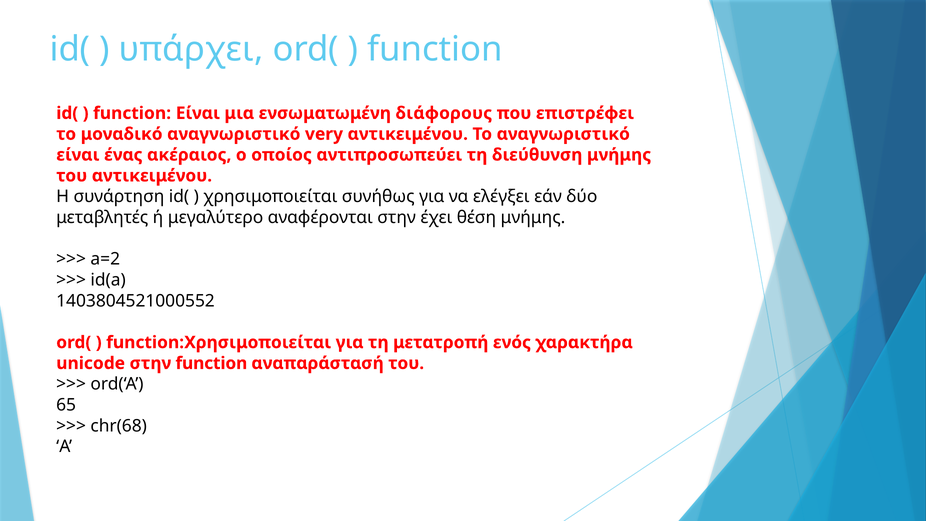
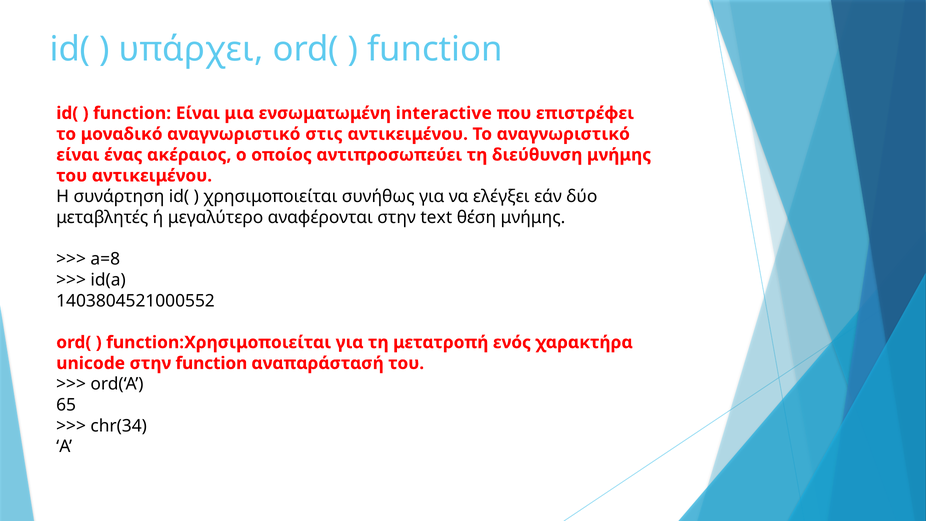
διάφορους: διάφορους -> interactive
very: very -> στις
έχει: έχει -> text
a=2: a=2 -> a=8
chr(68: chr(68 -> chr(34
